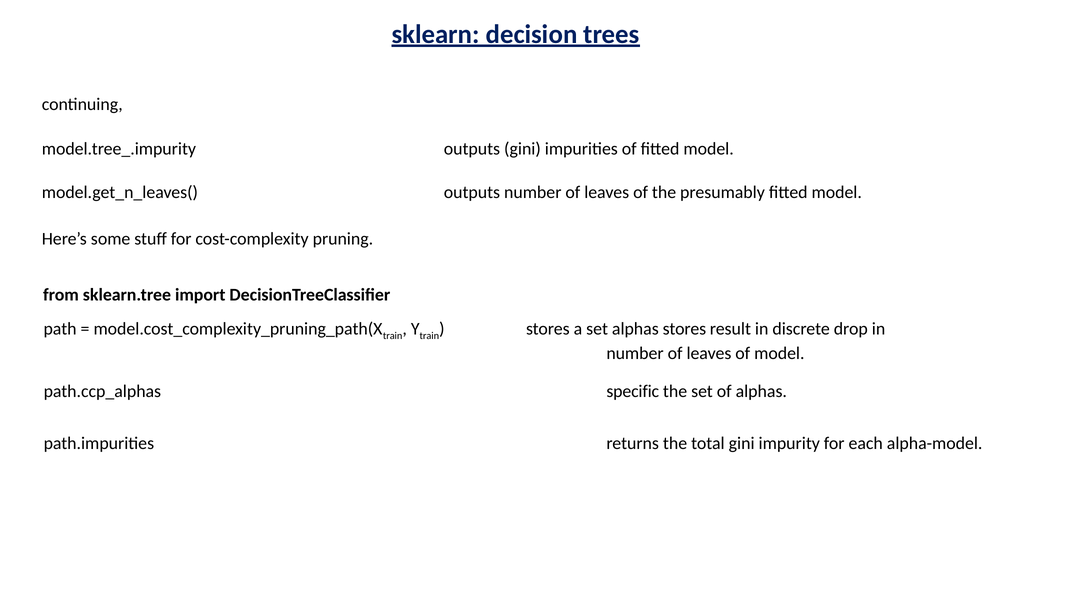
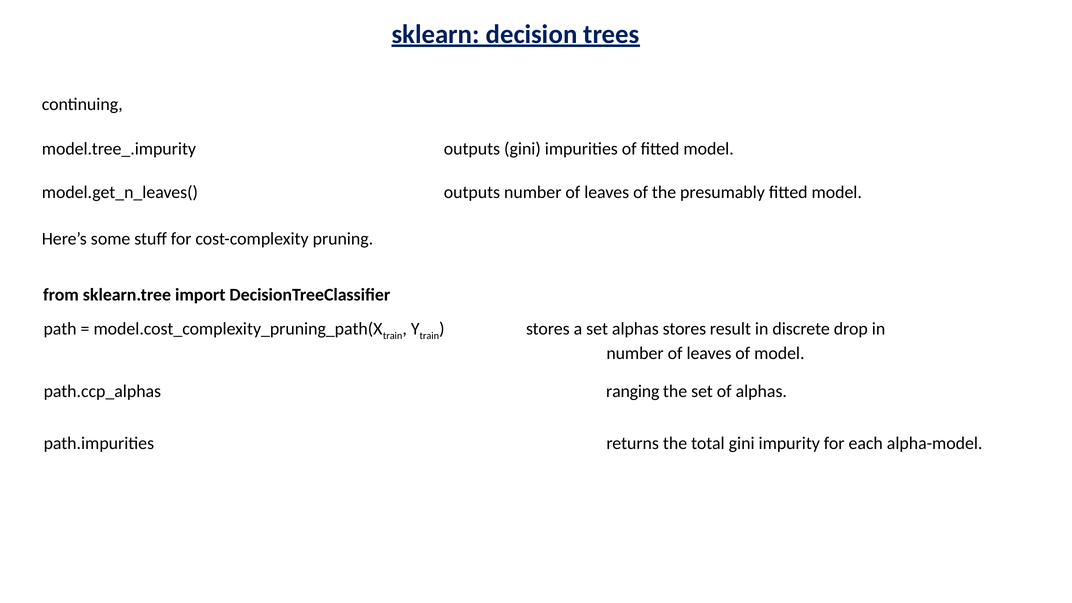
specific: specific -> ranging
